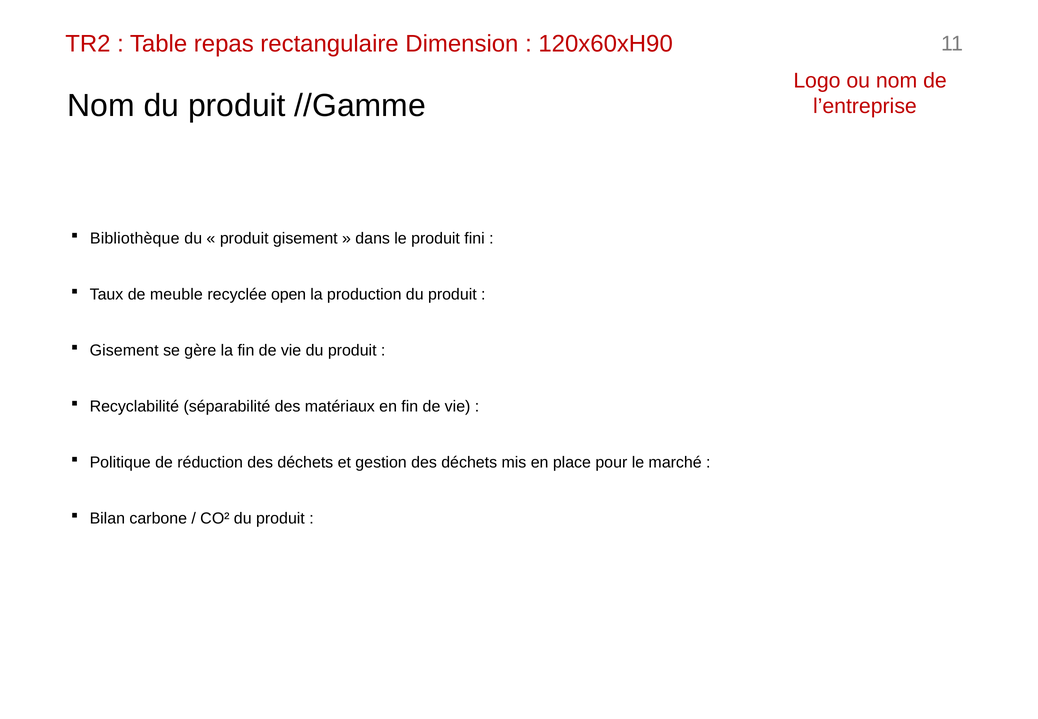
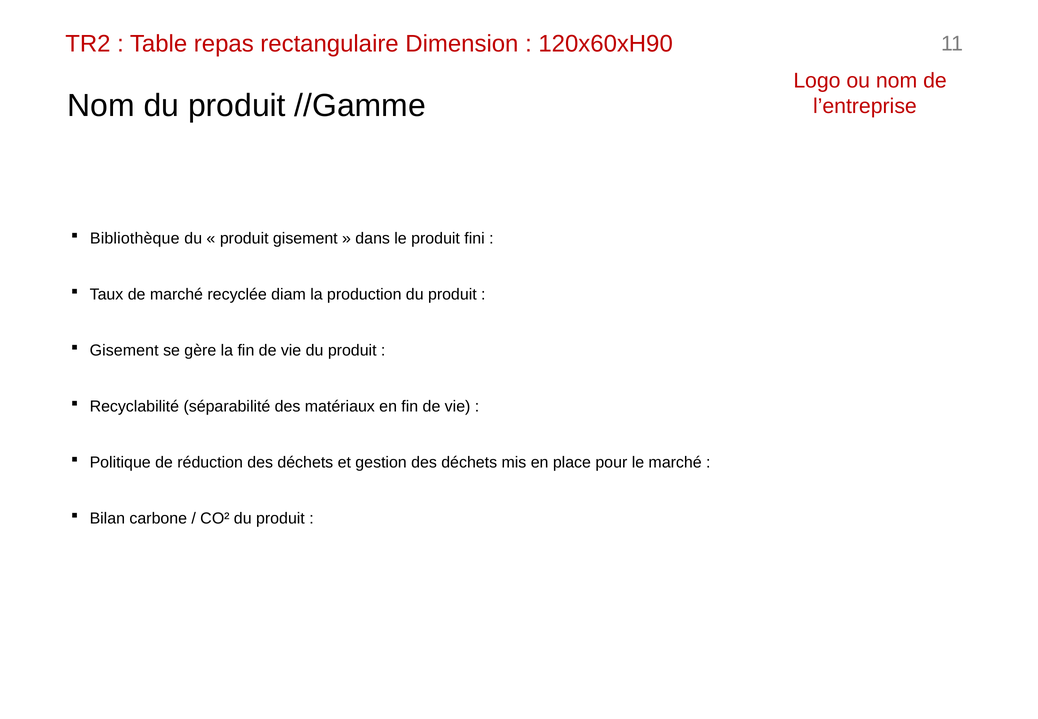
de meuble: meuble -> marché
open: open -> diam
